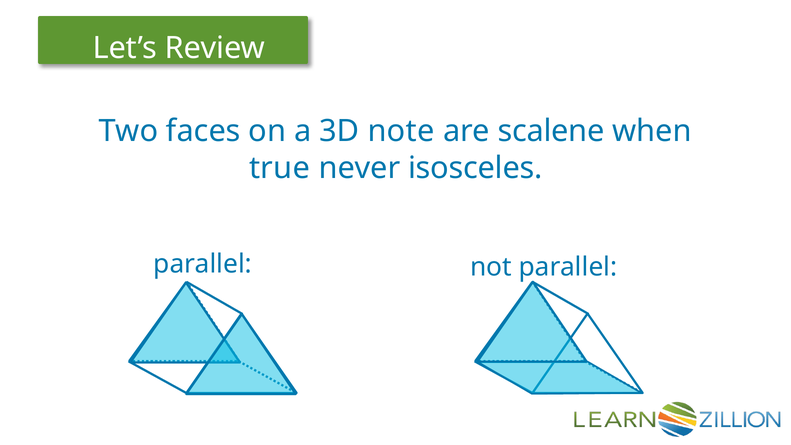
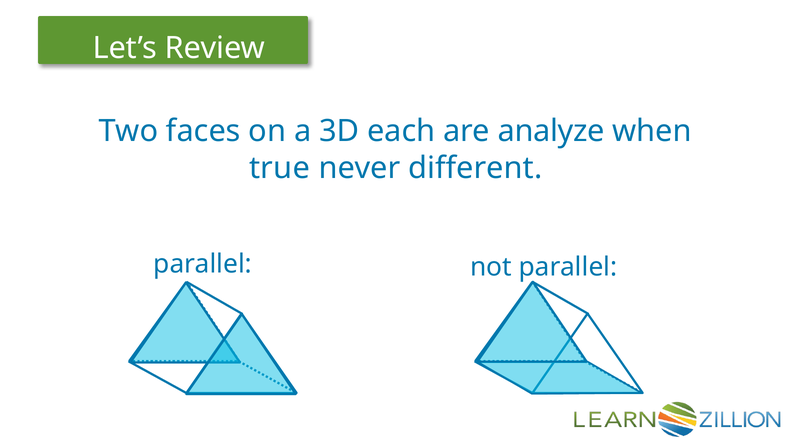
note: note -> each
scalene: scalene -> analyze
isosceles: isosceles -> different
